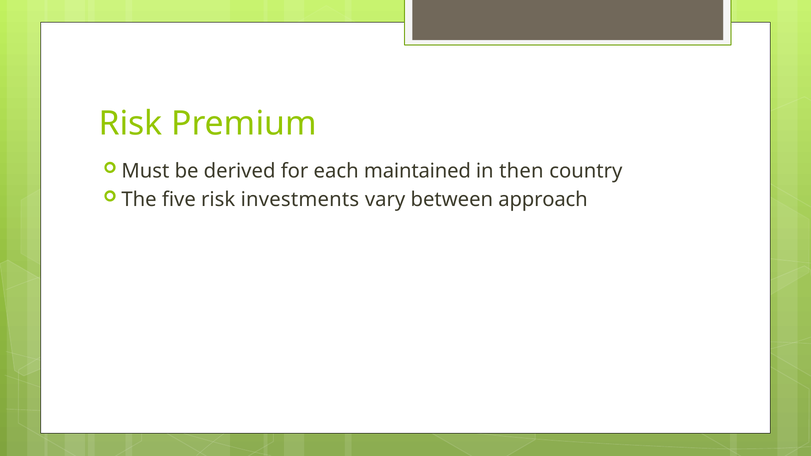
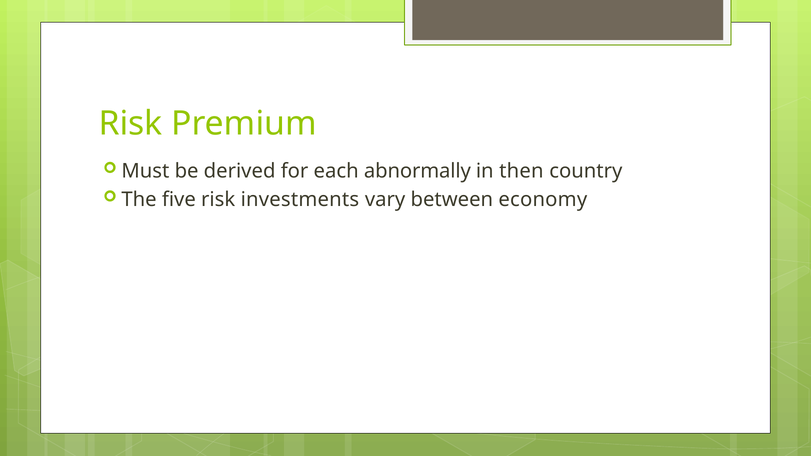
maintained: maintained -> abnormally
approach: approach -> economy
